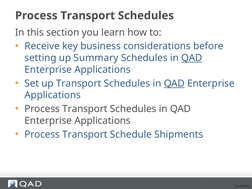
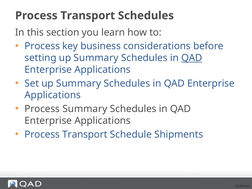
Receive at (42, 46): Receive -> Process
Set up Transport: Transport -> Summary
QAD at (174, 83) underline: present -> none
Transport at (85, 109): Transport -> Summary
